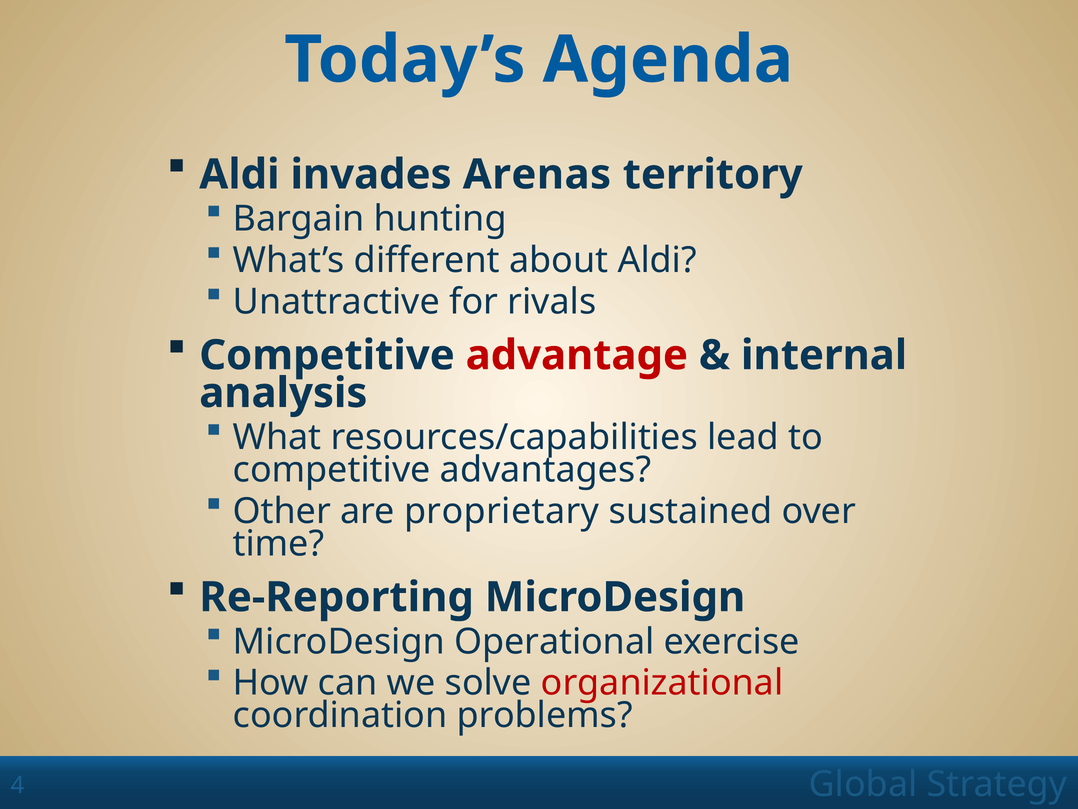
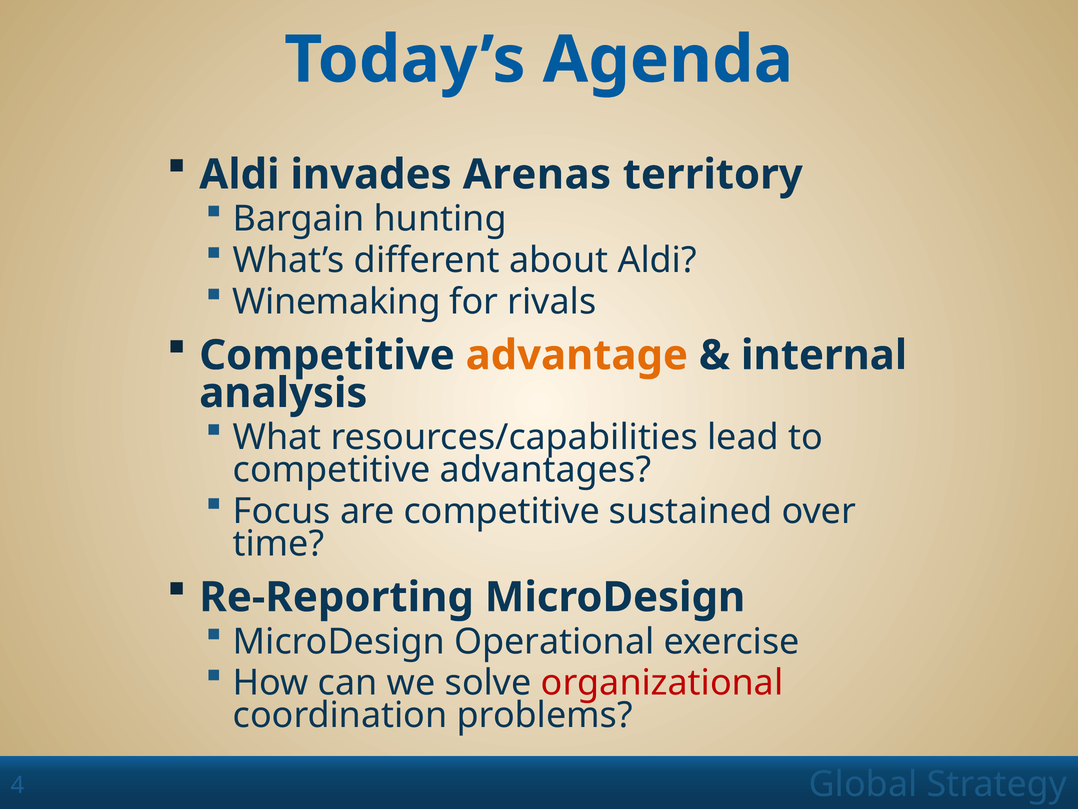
Unattractive: Unattractive -> Winemaking
advantage colour: red -> orange
Other: Other -> Focus
are proprietary: proprietary -> competitive
